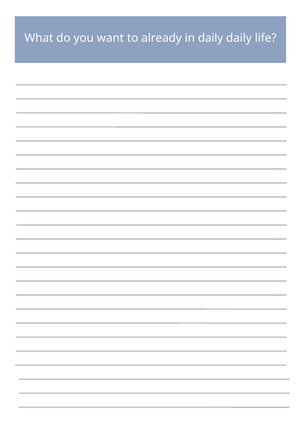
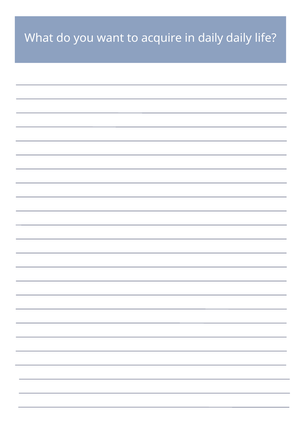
already: already -> acquire
